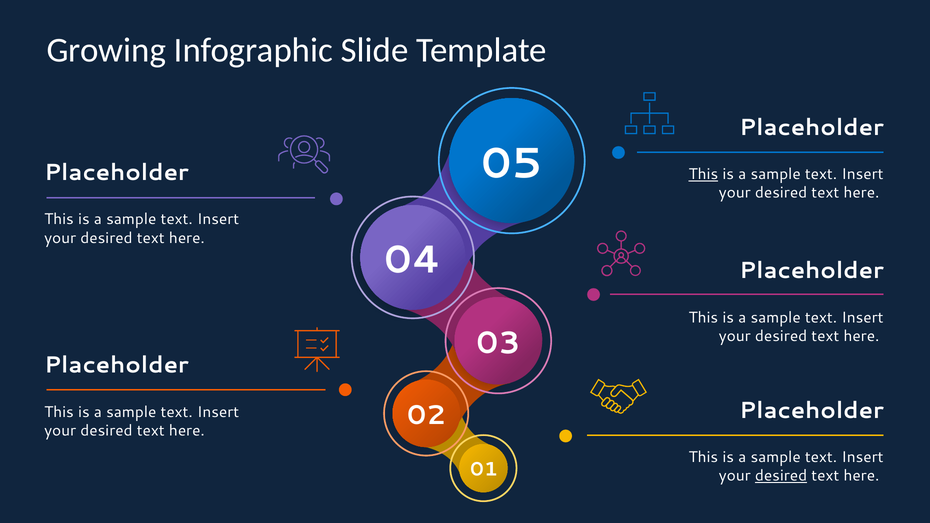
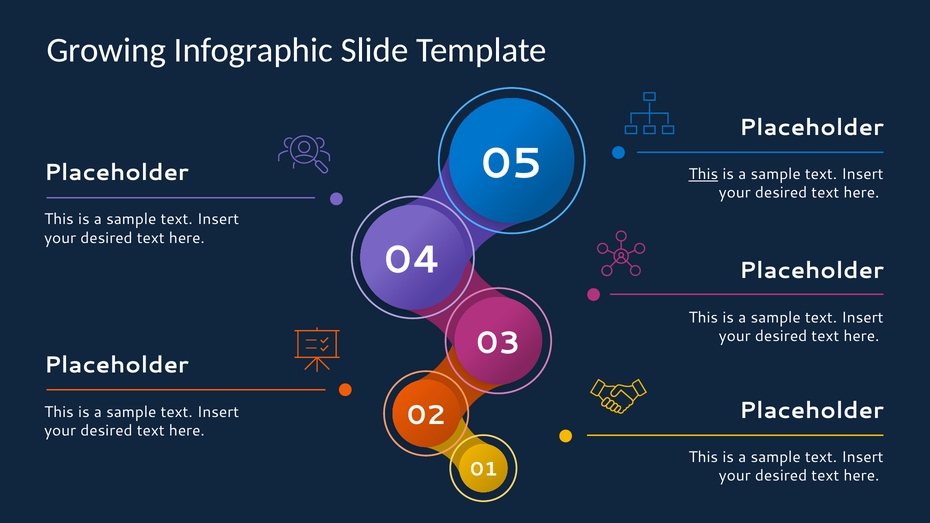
desired at (781, 476) underline: present -> none
